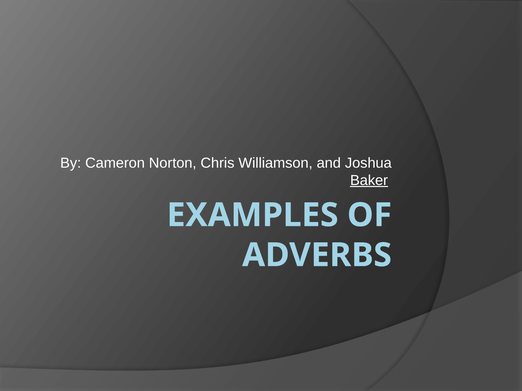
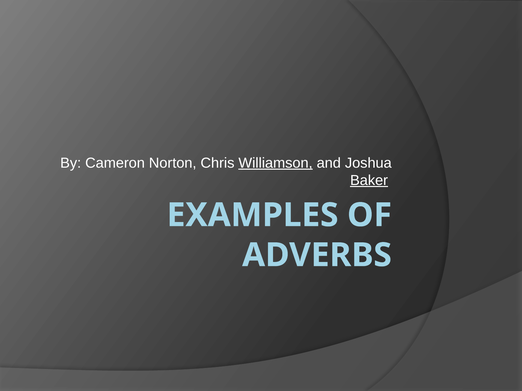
Williamson underline: none -> present
